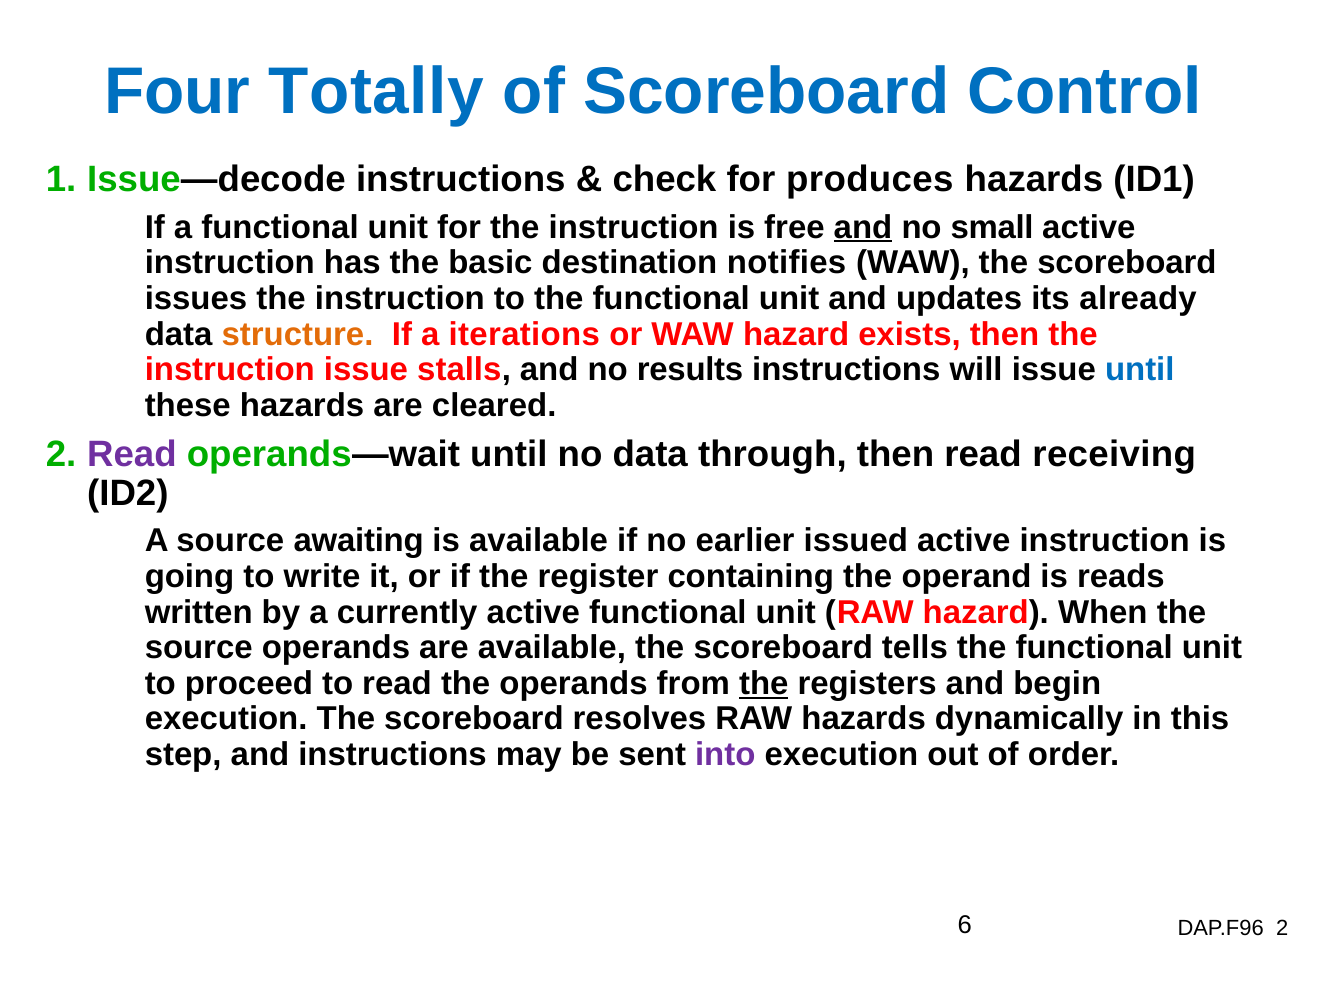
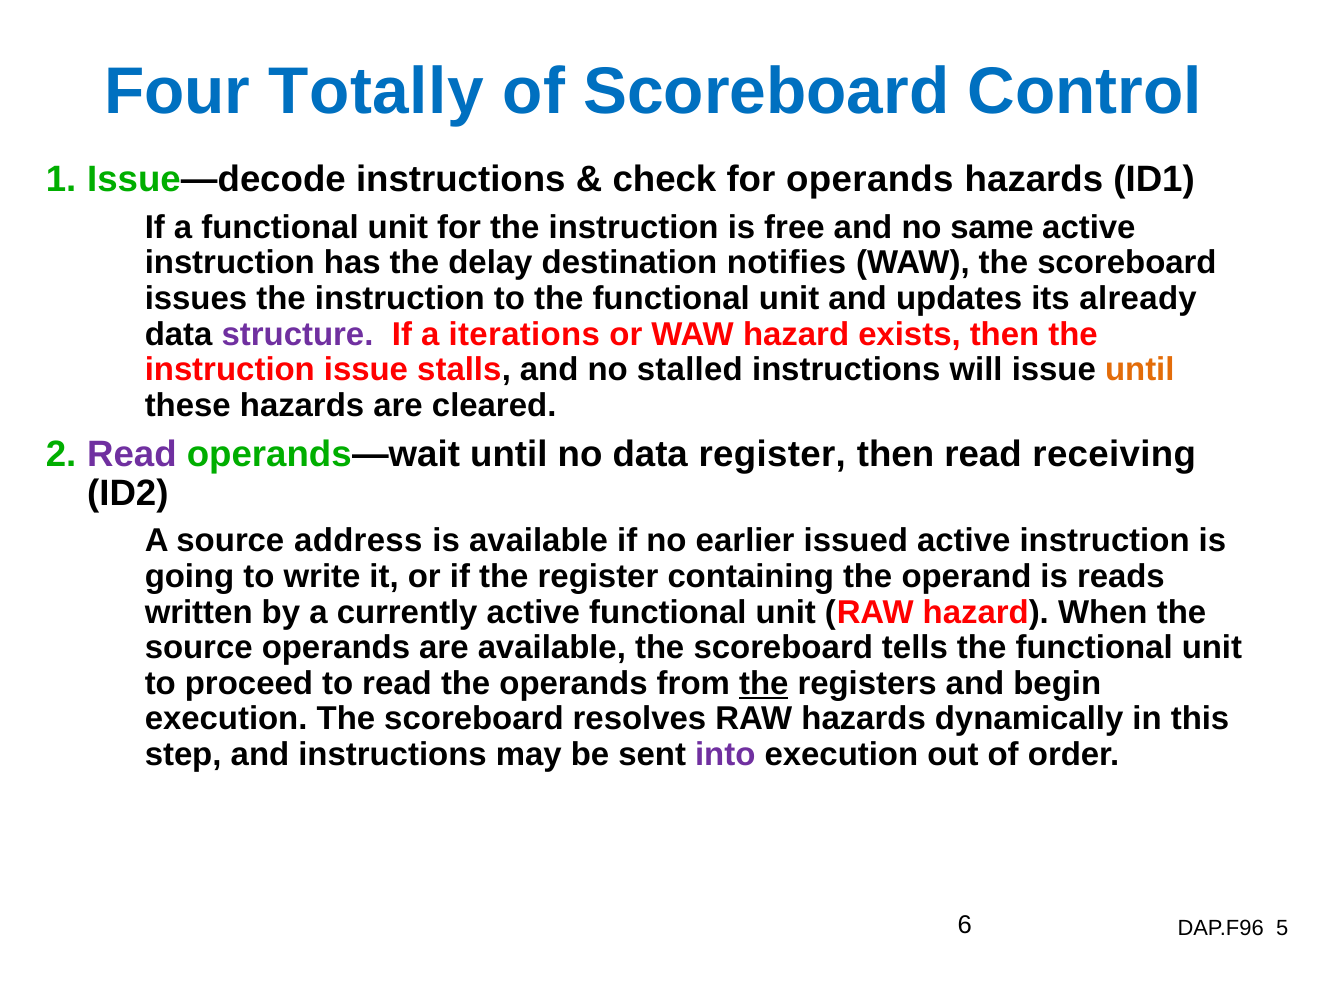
for produces: produces -> operands
and at (863, 227) underline: present -> none
small: small -> same
basic: basic -> delay
structure colour: orange -> purple
results: results -> stalled
until at (1140, 370) colour: blue -> orange
data through: through -> register
awaiting: awaiting -> address
2 at (1282, 928): 2 -> 5
